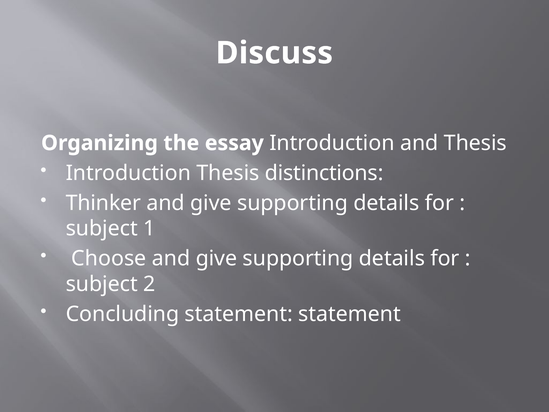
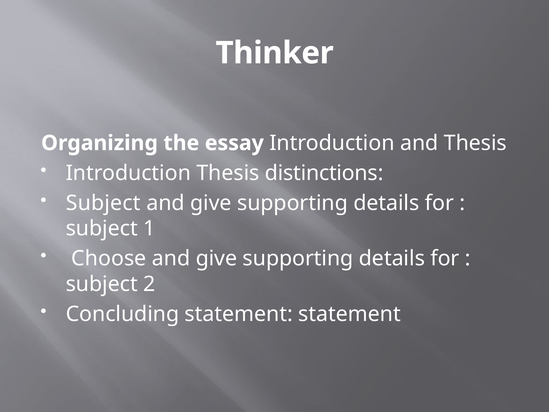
Discuss: Discuss -> Thinker
Thinker at (103, 203): Thinker -> Subject
